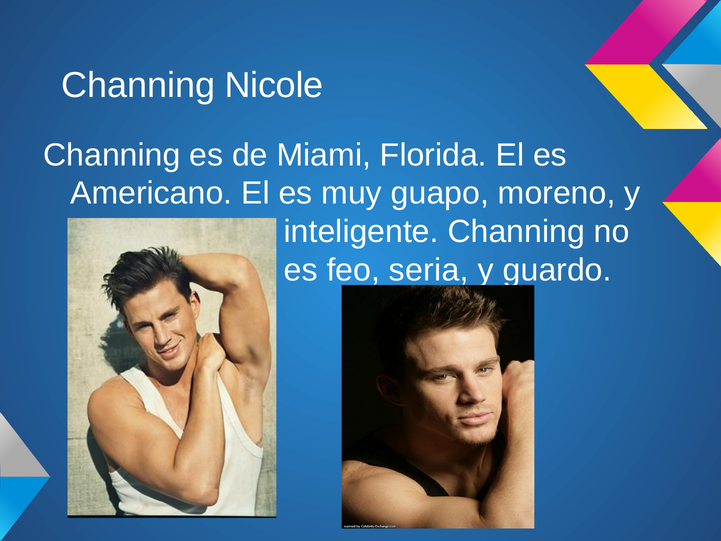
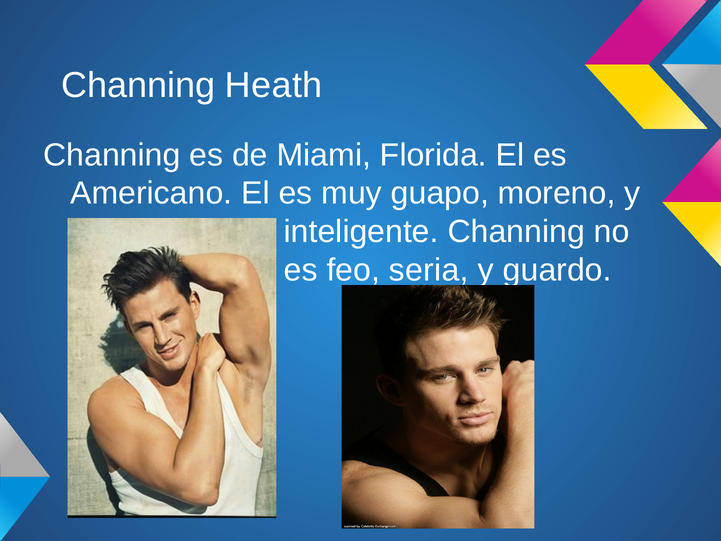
Nicole: Nicole -> Heath
